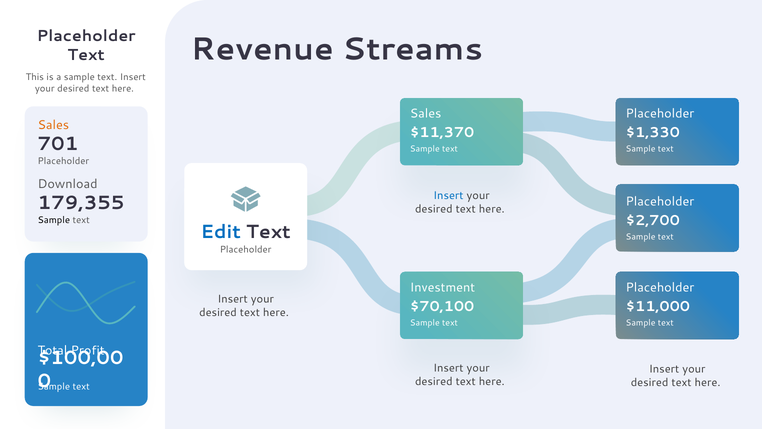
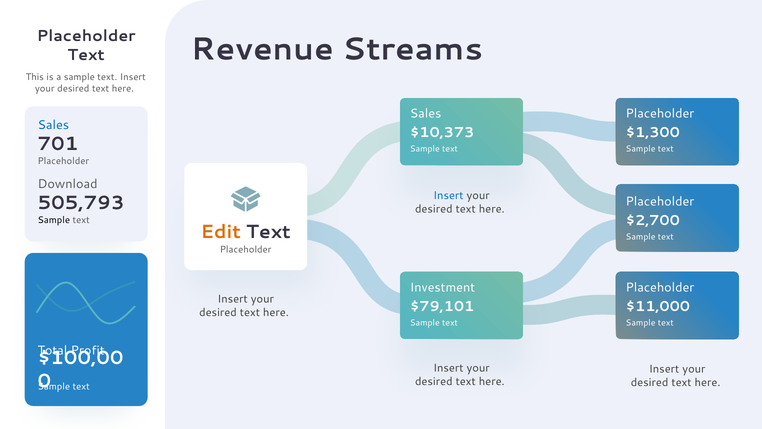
Sales at (53, 125) colour: orange -> blue
$11,370: $11,370 -> $10,373
$1,330: $1,330 -> $1,300
179,355: 179,355 -> 505,793
Edit colour: blue -> orange
$70,100: $70,100 -> $79,101
